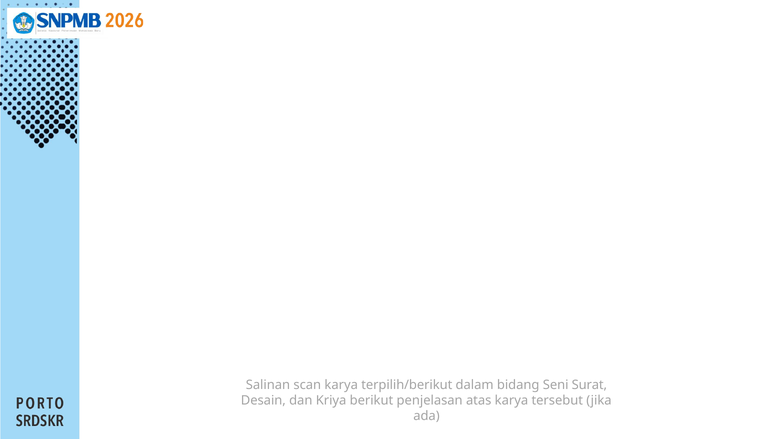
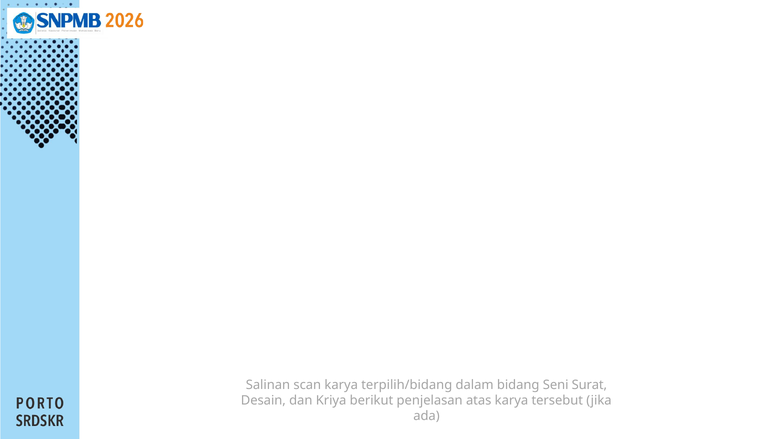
terpilih/berikut: terpilih/berikut -> terpilih/bidang
